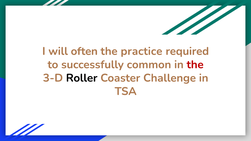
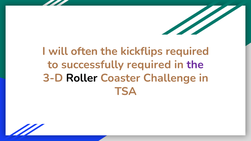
practice: practice -> kickflips
successfully common: common -> required
the at (195, 65) colour: red -> purple
